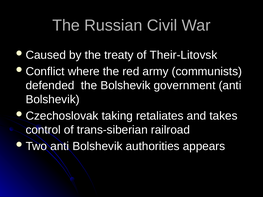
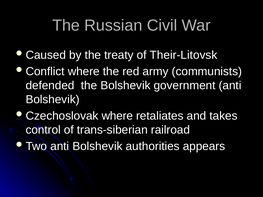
taking at (117, 116): taking -> where
